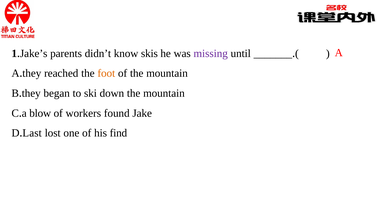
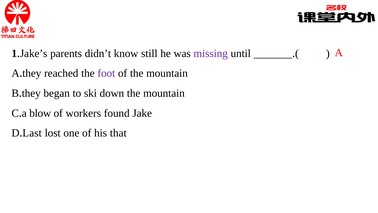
skis: skis -> still
foot colour: orange -> purple
find: find -> that
